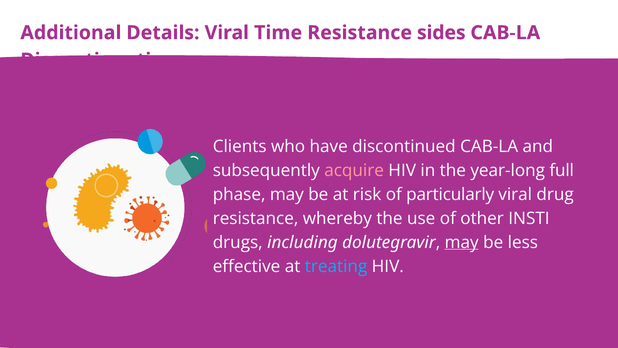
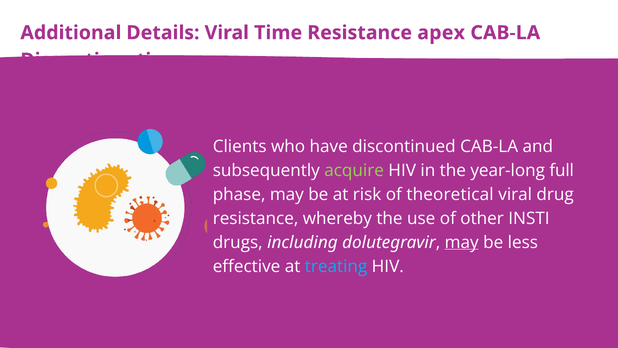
sides: sides -> apex
acquire colour: pink -> light green
particularly: particularly -> theoretical
